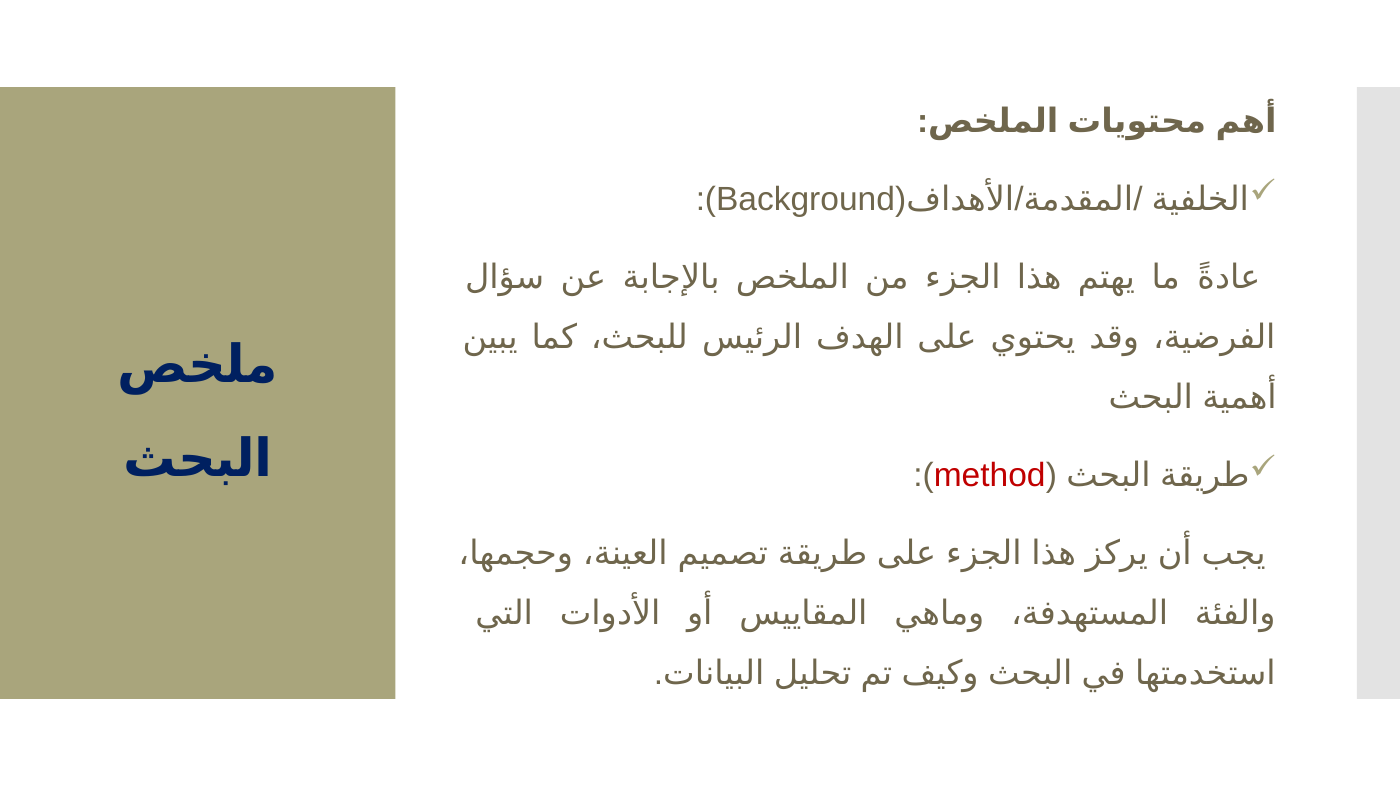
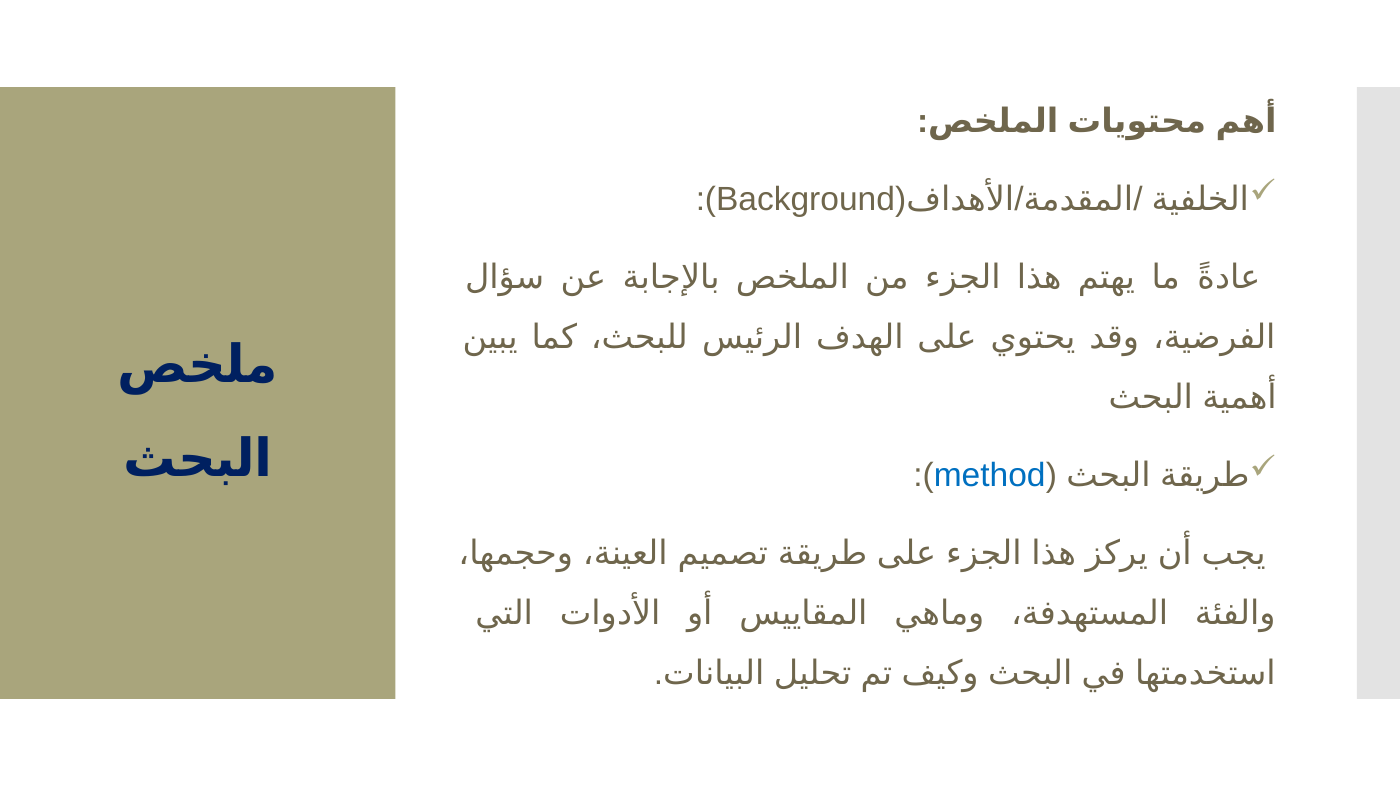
method colour: red -> blue
